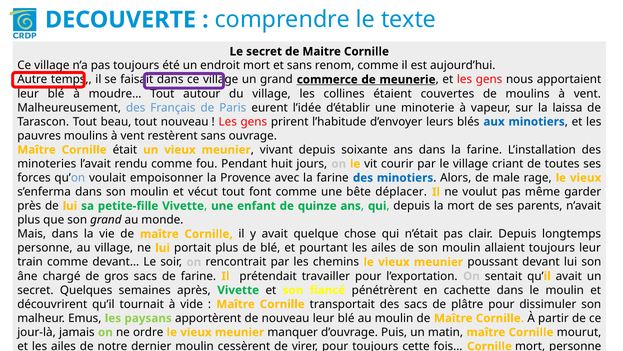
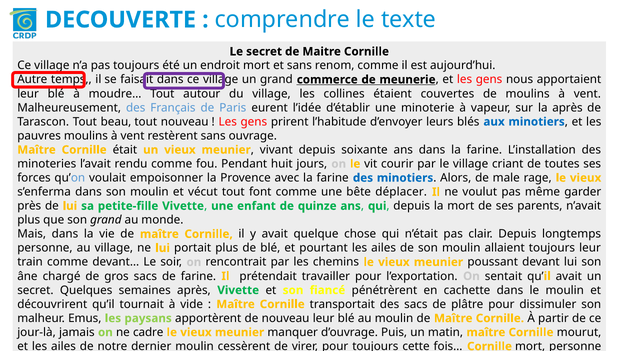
la laissa: laissa -> après
ordre: ordre -> cadre
